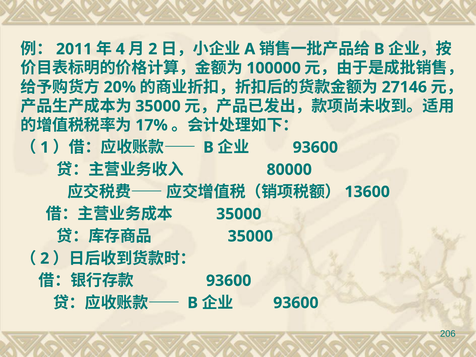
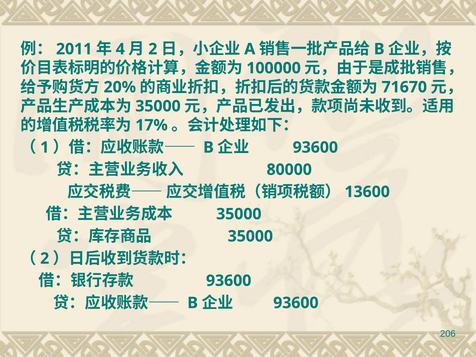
27146: 27146 -> 71670
